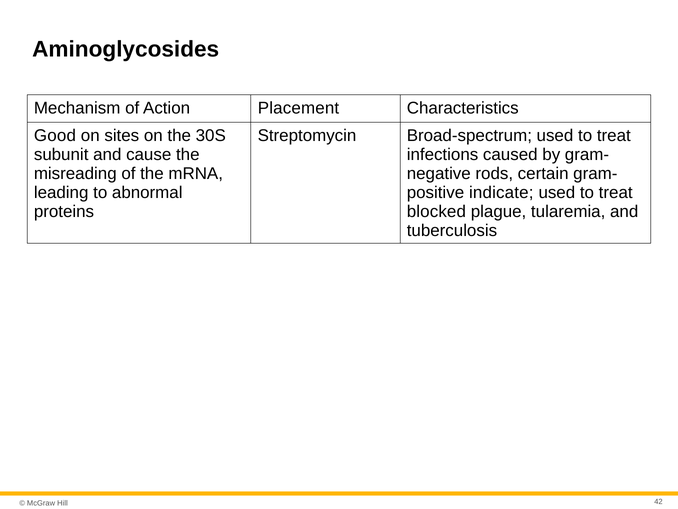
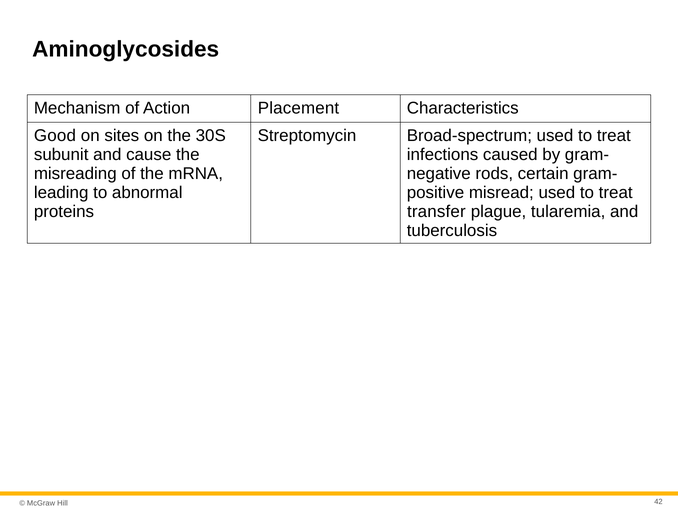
indicate: indicate -> misread
blocked: blocked -> transfer
